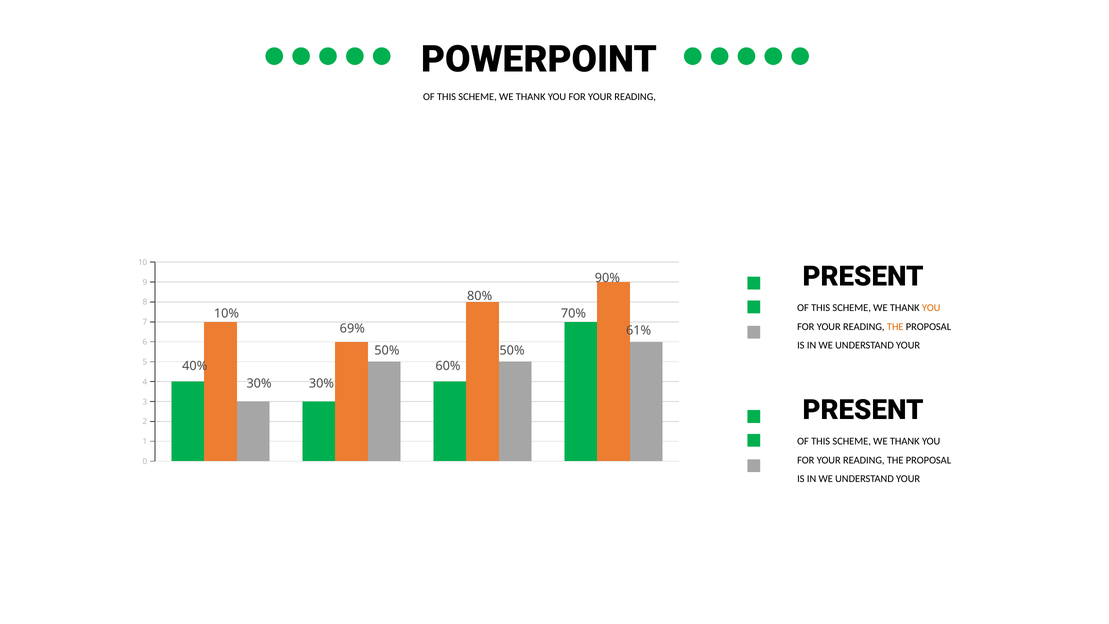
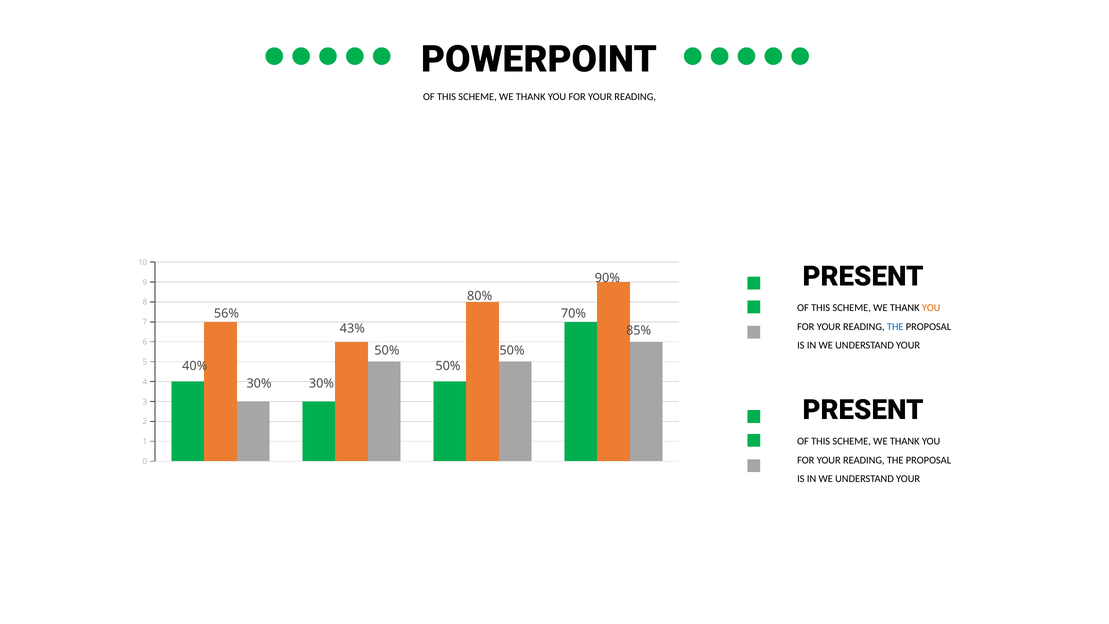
10%: 10% -> 56%
THE at (895, 327) colour: orange -> blue
69%: 69% -> 43%
61%: 61% -> 85%
60% at (448, 366): 60% -> 50%
